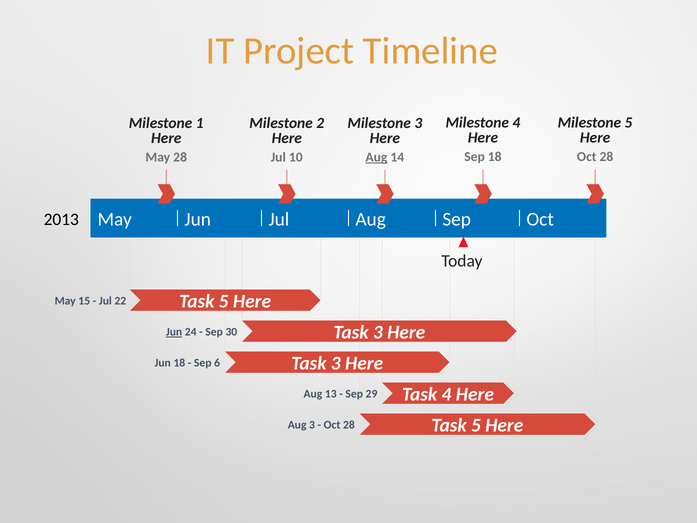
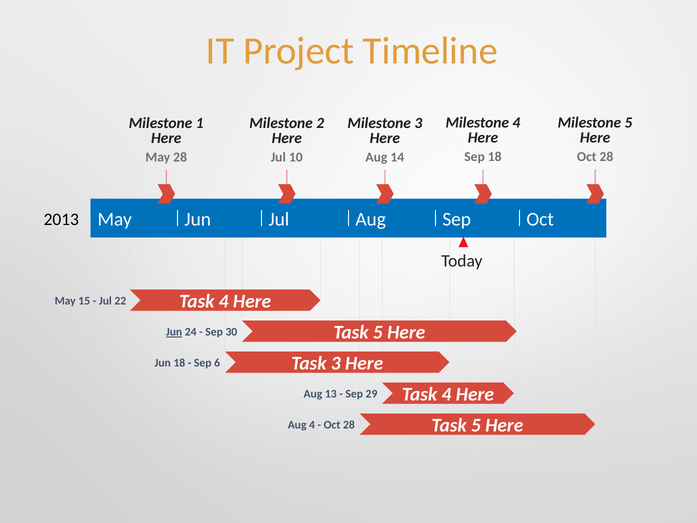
Aug at (376, 157) underline: present -> none
22 Task 5: 5 -> 4
30 Task 3: 3 -> 5
Aug 3: 3 -> 4
